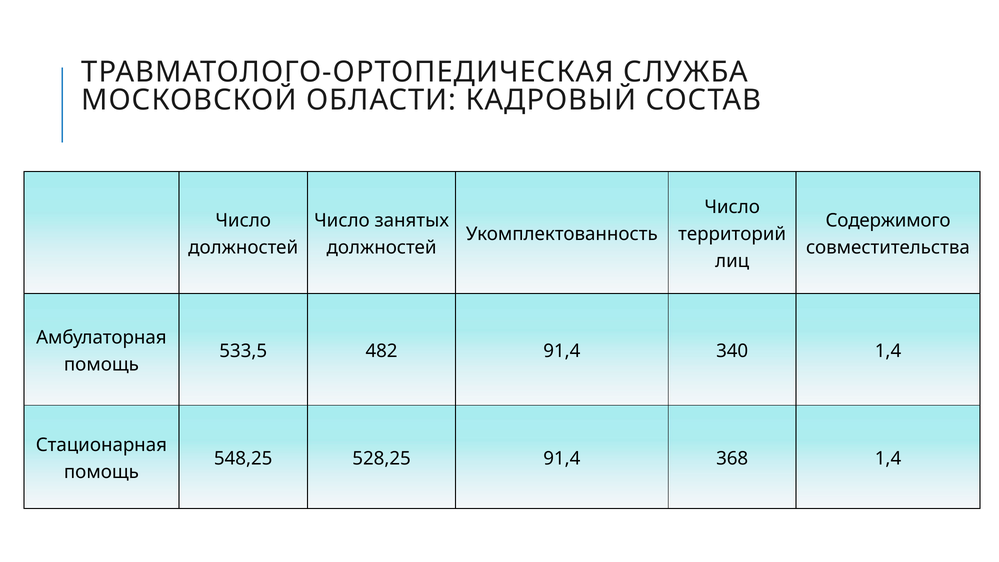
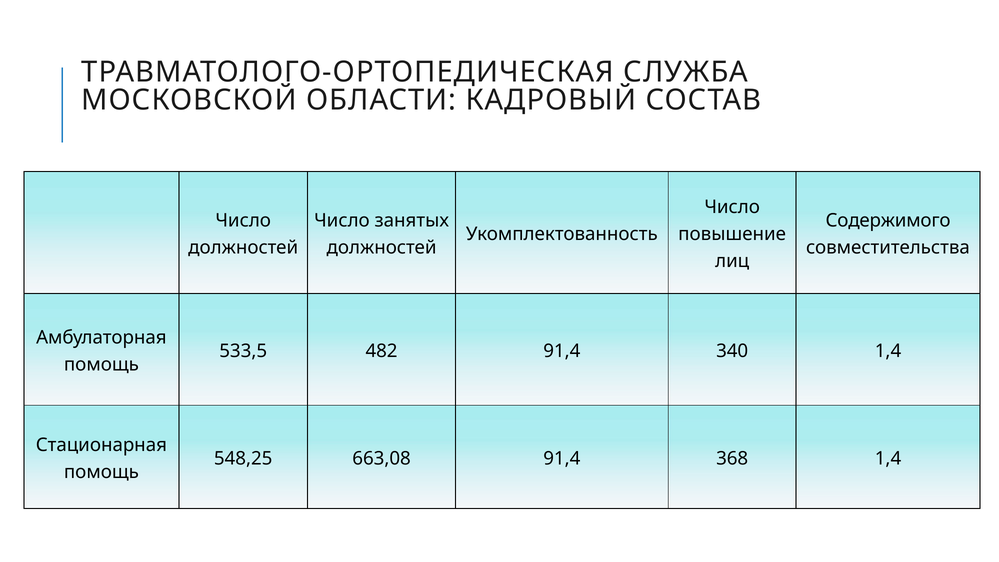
территорий: территорий -> повышение
528,25: 528,25 -> 663,08
